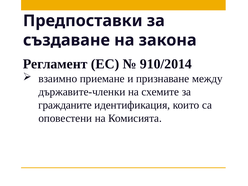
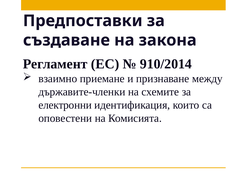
гражданите: гражданите -> електронни
